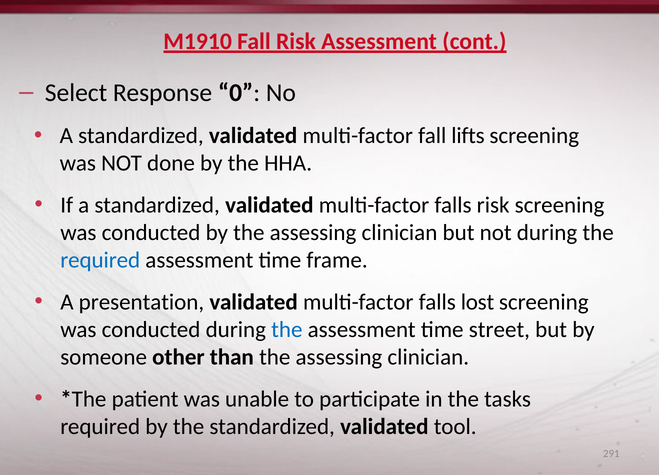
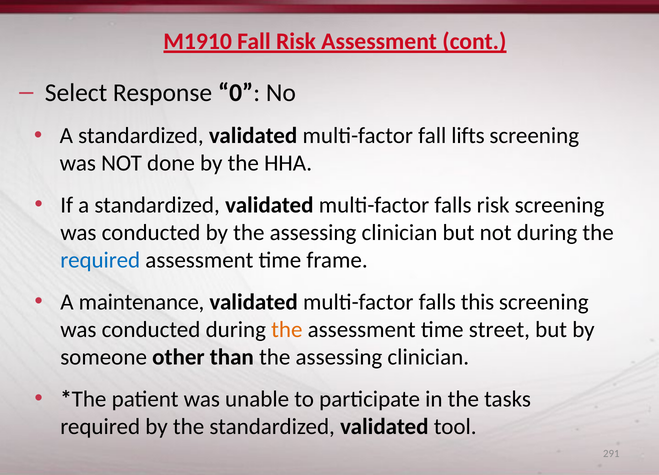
presentation: presentation -> maintenance
lost: lost -> this
the at (287, 329) colour: blue -> orange
